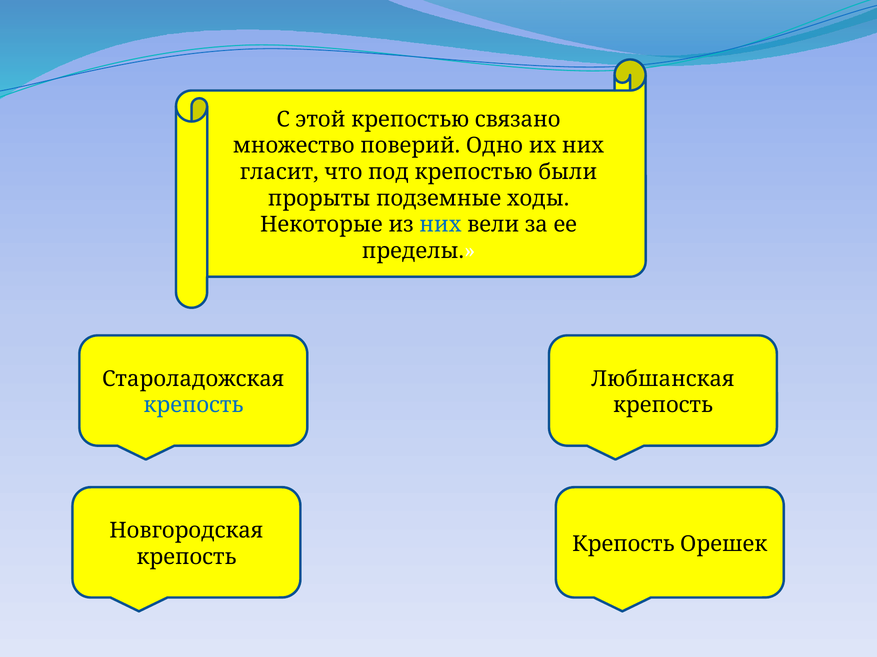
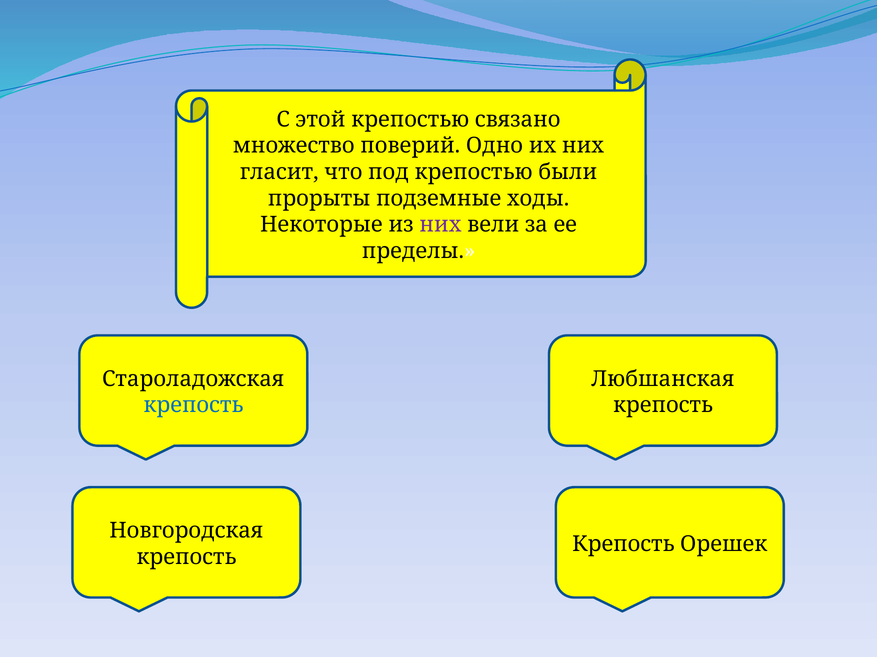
них at (440, 225) colour: blue -> purple
